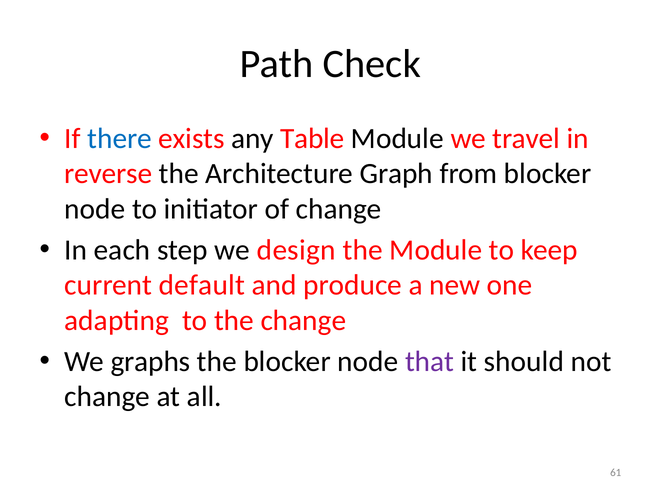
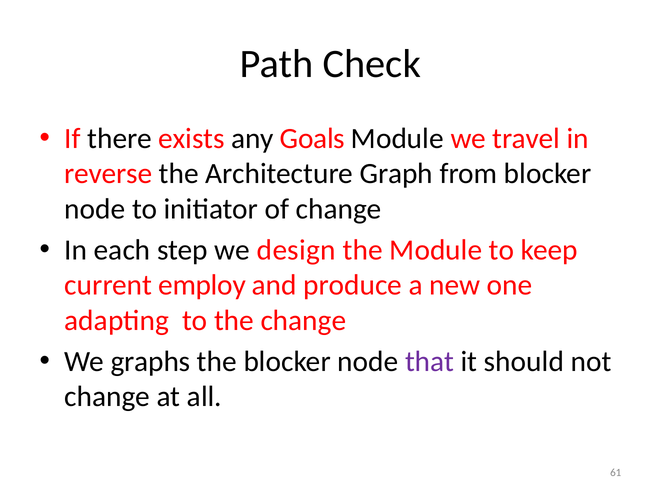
there colour: blue -> black
Table: Table -> Goals
default: default -> employ
